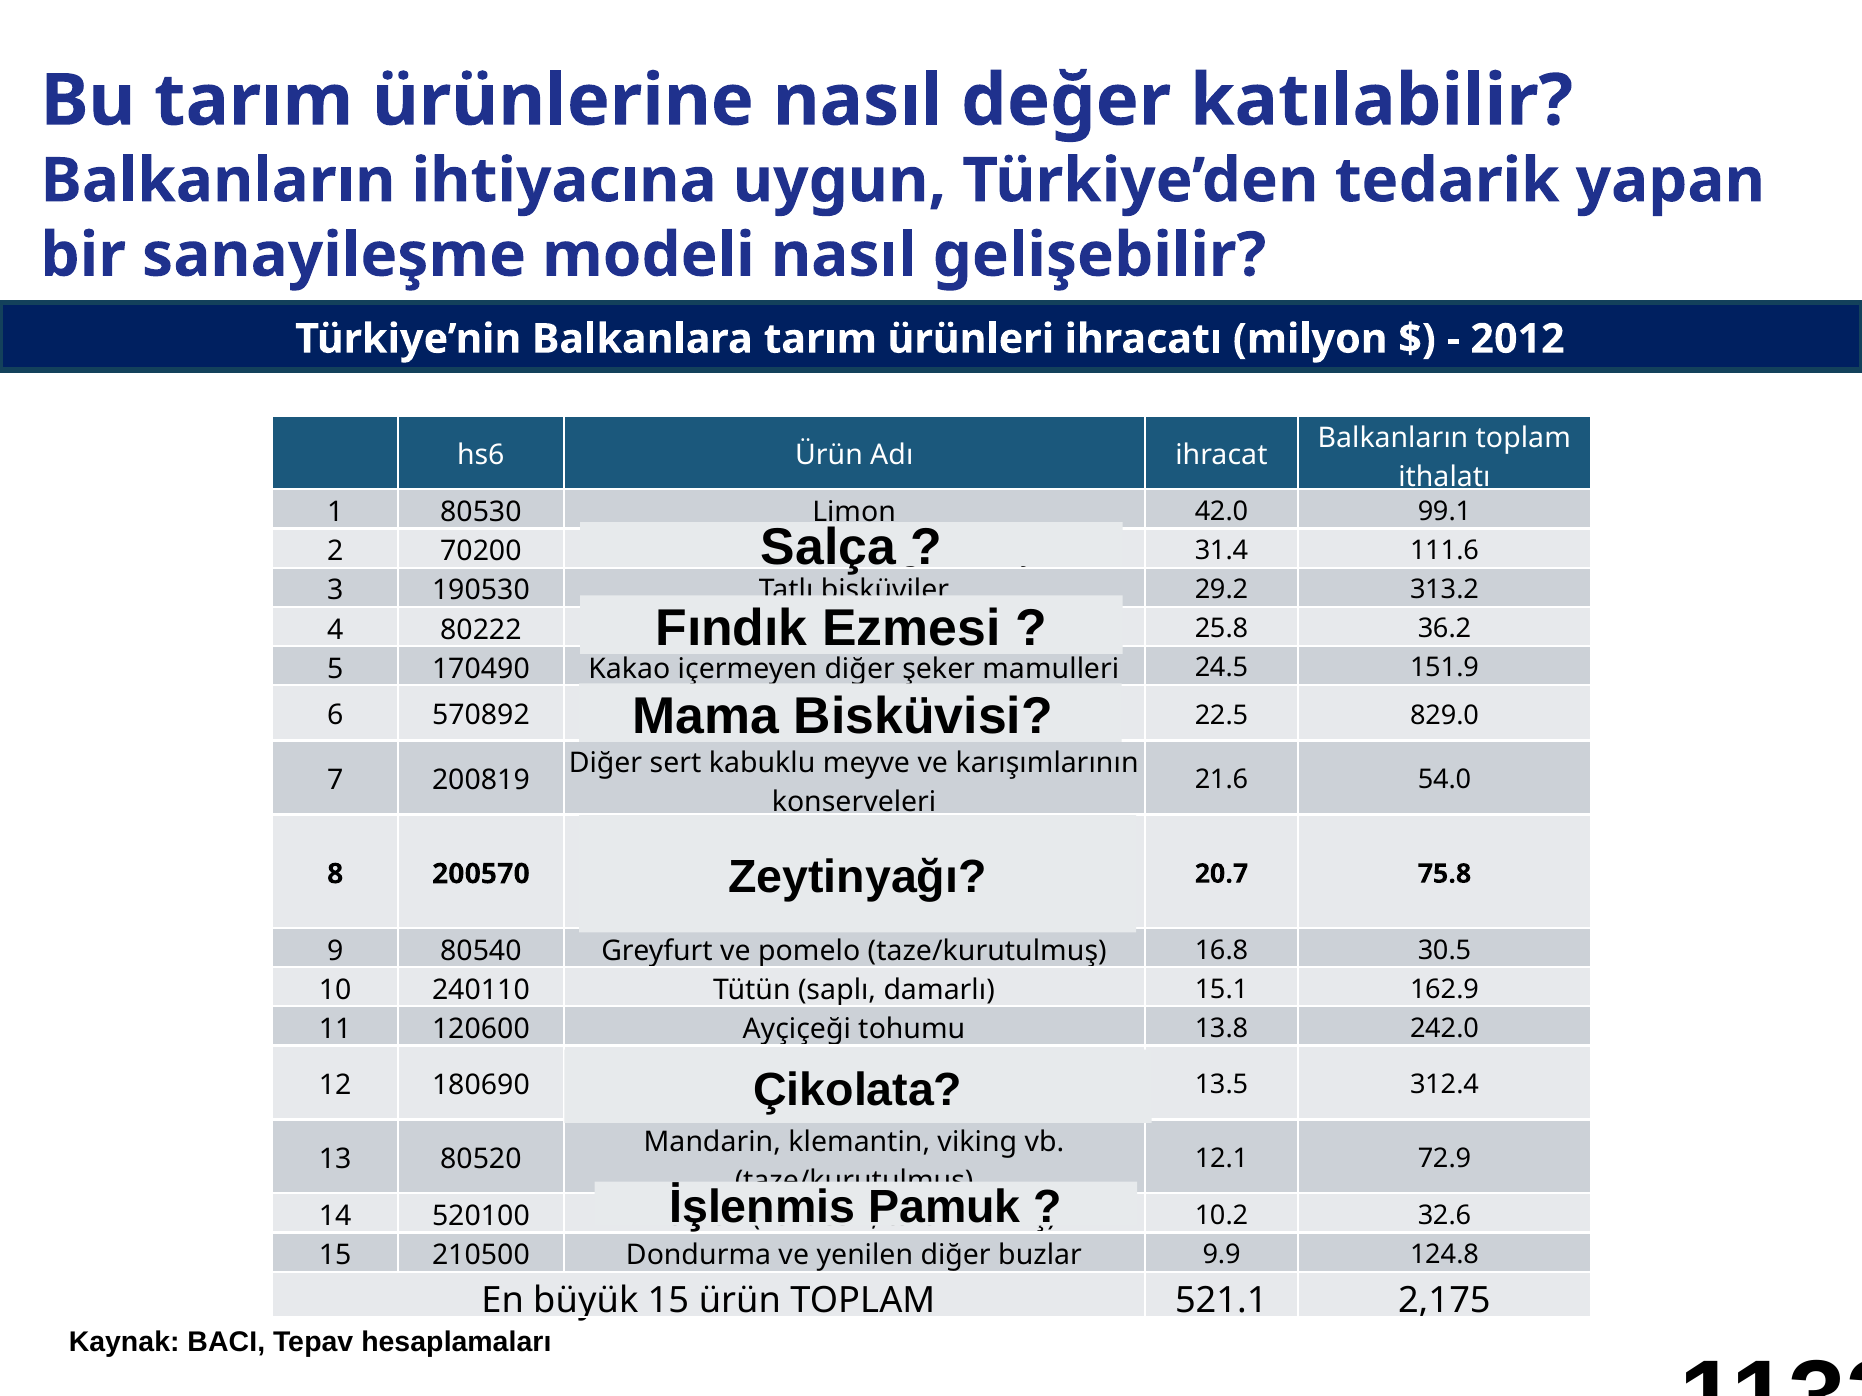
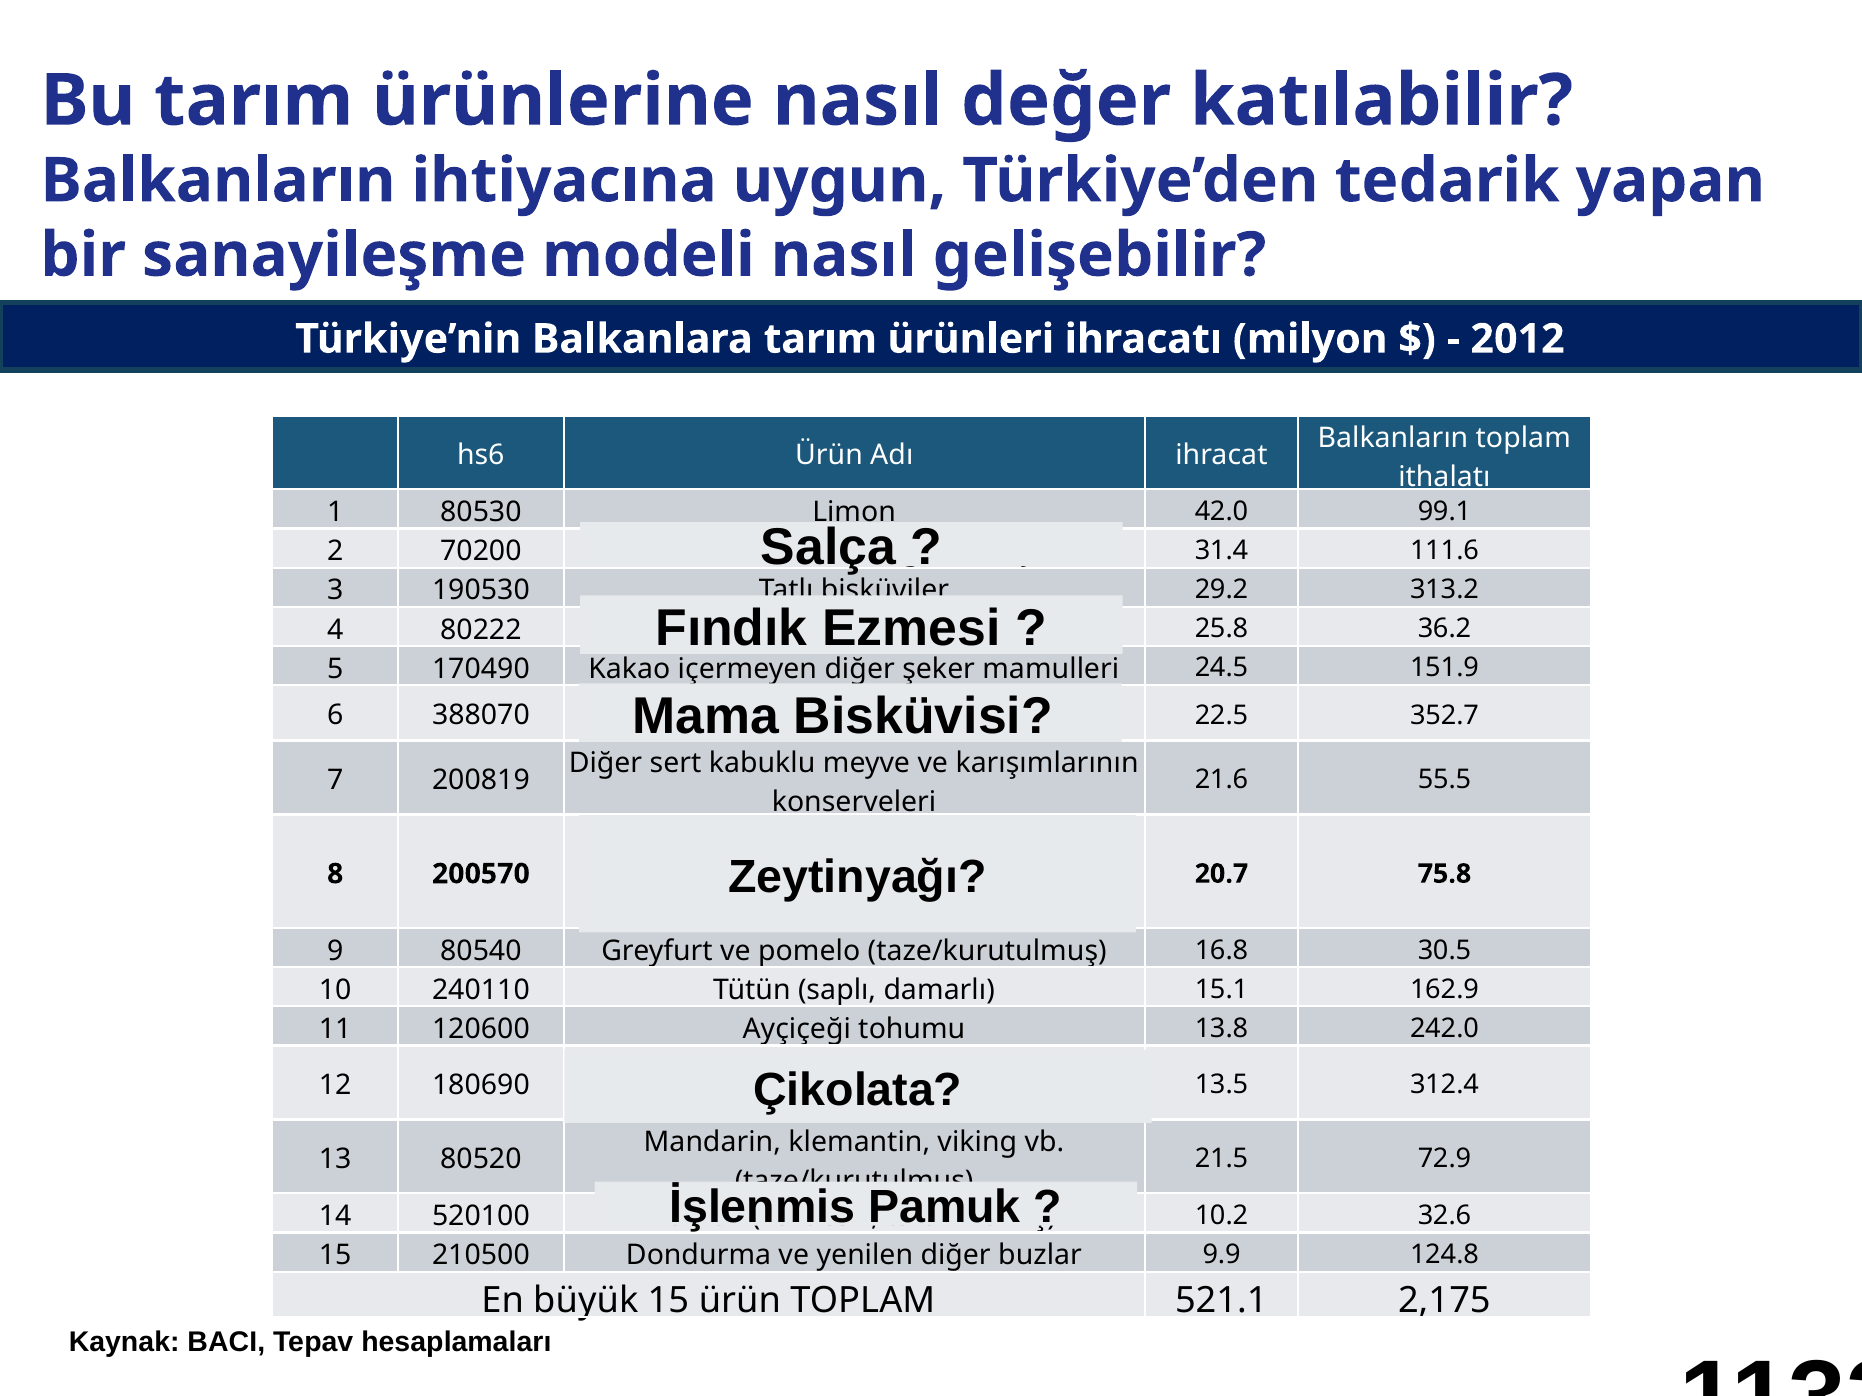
570892: 570892 -> 388070
829.0: 829.0 -> 352.7
54.0: 54.0 -> 55.5
12.1: 12.1 -> 21.5
